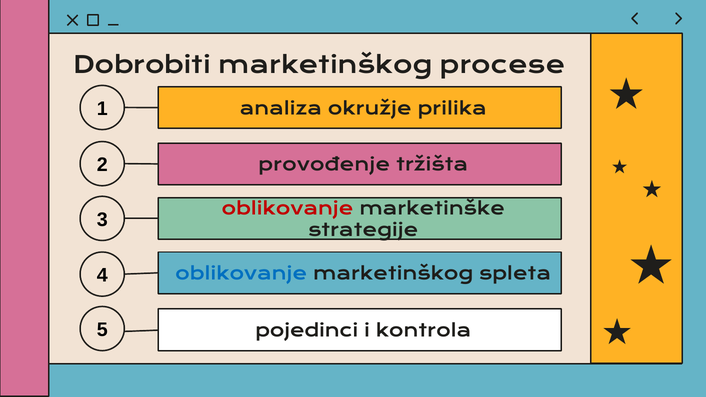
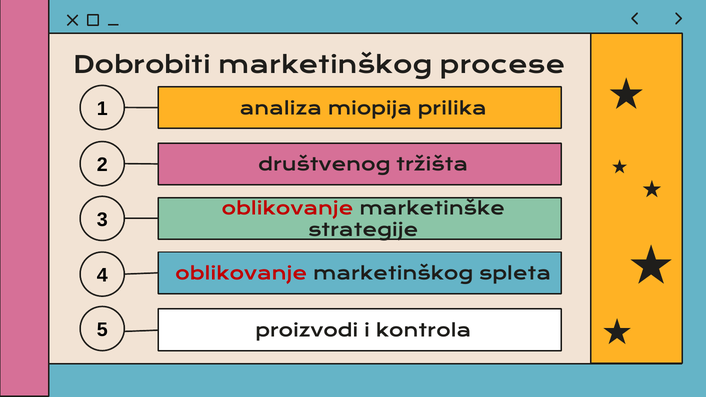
okružje: okružje -> miopija
provođenje: provođenje -> društvenog
oblikovanje at (241, 274) colour: blue -> red
pojedinci: pojedinci -> proizvodi
